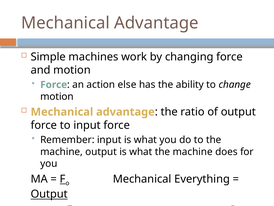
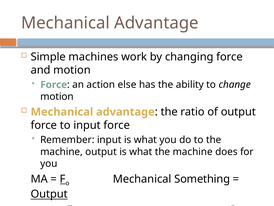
Everything: Everything -> Something
